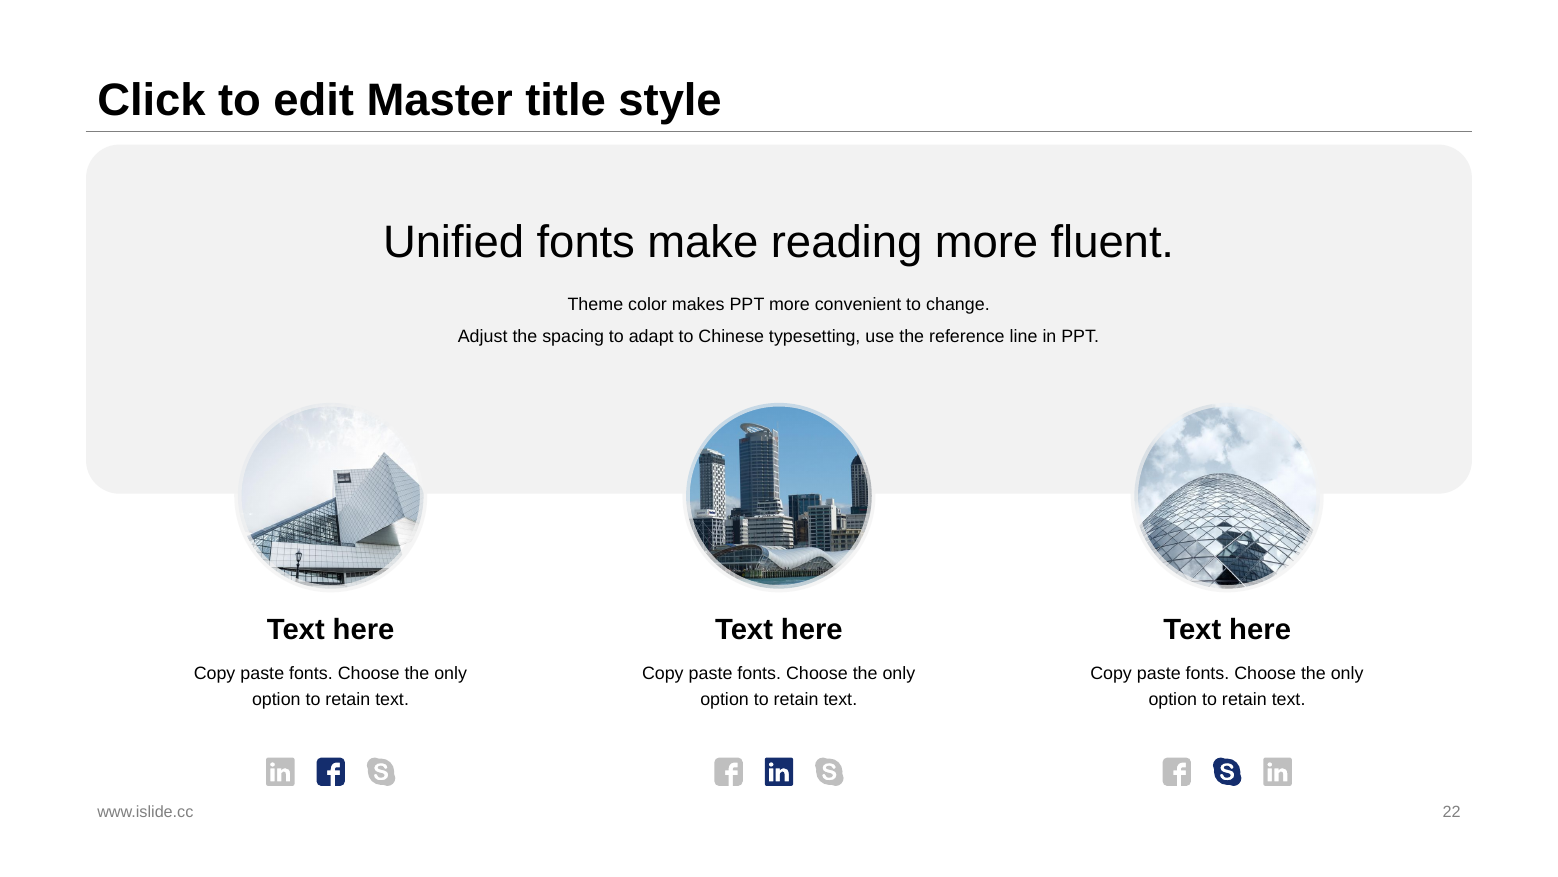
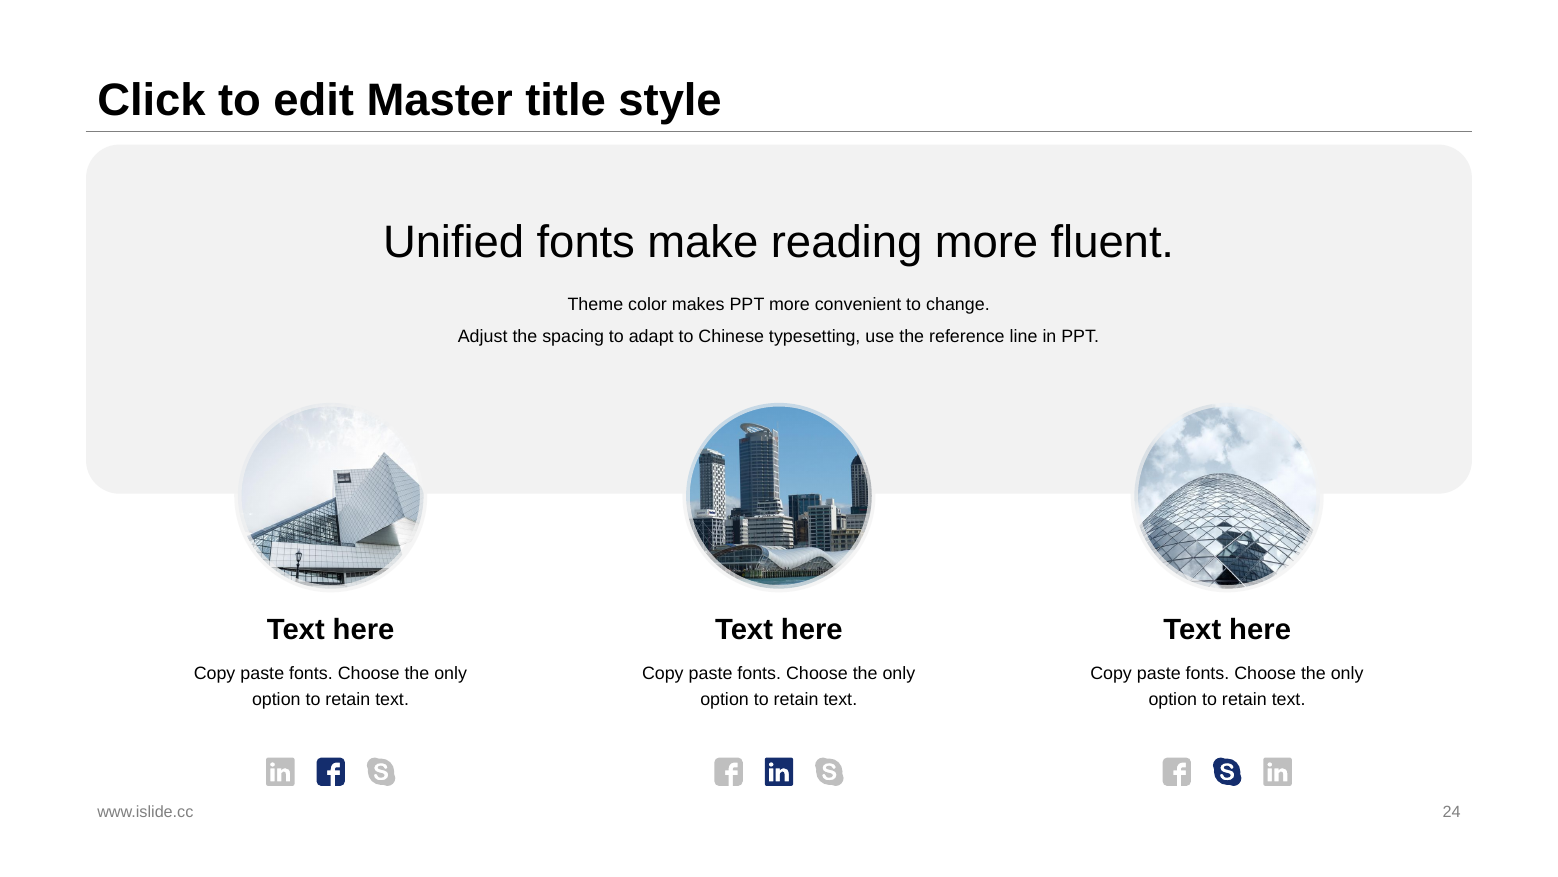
22: 22 -> 24
